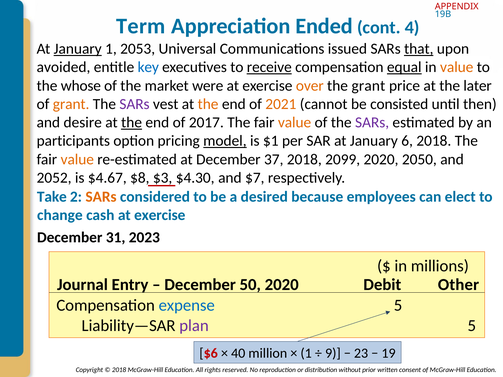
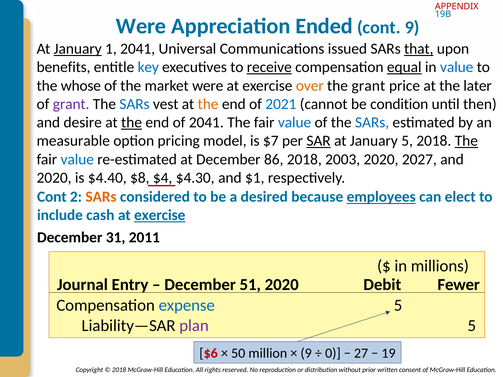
Term at (141, 26): Term -> Were
cont 4: 4 -> 9
1 2053: 2053 -> 2041
avoided: avoided -> benefits
value at (457, 67) colour: orange -> blue
grant at (71, 104) colour: orange -> purple
SARs at (134, 104) colour: purple -> blue
2021 colour: orange -> blue
consisted: consisted -> condition
of 2017: 2017 -> 2041
value at (295, 123) colour: orange -> blue
SARs at (372, 123) colour: purple -> blue
participants: participants -> measurable
model underline: present -> none
$1: $1 -> $7
SAR underline: none -> present
January 6: 6 -> 5
The at (466, 141) underline: none -> present
value at (77, 159) colour: orange -> blue
37: 37 -> 86
2099: 2099 -> 2003
2050: 2050 -> 2027
2052 at (54, 178): 2052 -> 2020
$4.67: $4.67 -> $4.40
$3: $3 -> $4
$7: $7 -> $1
Take at (52, 197): Take -> Cont
employees underline: none -> present
change: change -> include
exercise at (160, 215) underline: none -> present
2023: 2023 -> 2011
50: 50 -> 51
Other: Other -> Fewer
40: 40 -> 50
1 at (306, 353): 1 -> 9
9: 9 -> 0
23: 23 -> 27
